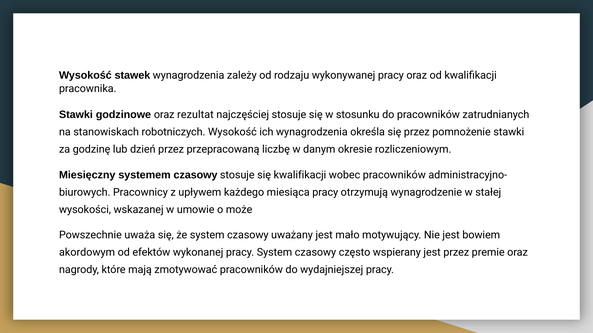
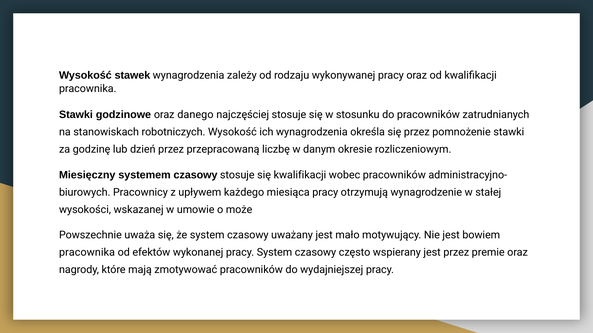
rezultat: rezultat -> danego
akordowym at (87, 253): akordowym -> pracownika
